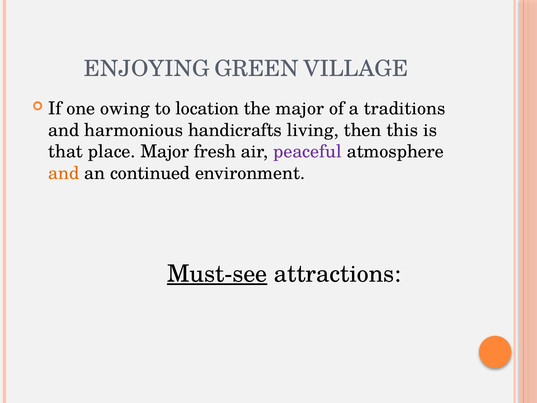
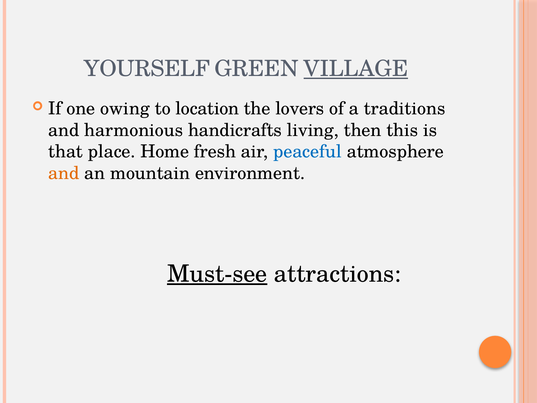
ENJOYING: ENJOYING -> YOURSELF
VILLAGE underline: none -> present
the major: major -> lovers
place Major: Major -> Home
peaceful colour: purple -> blue
continued: continued -> mountain
